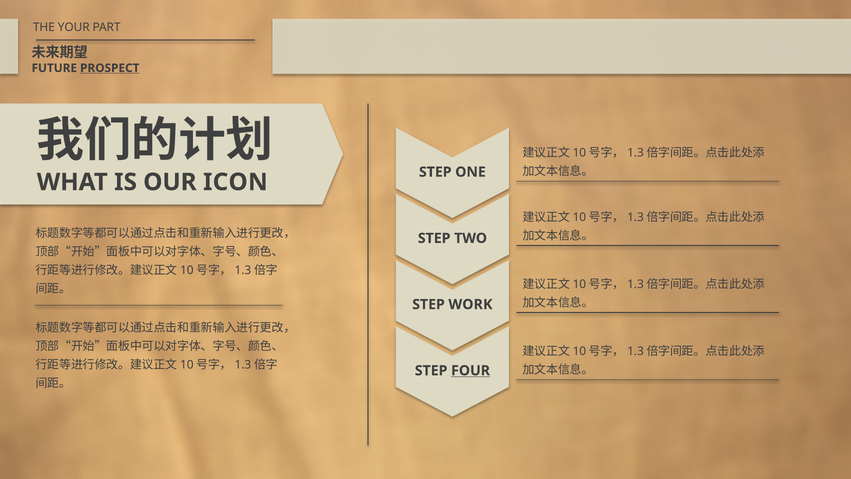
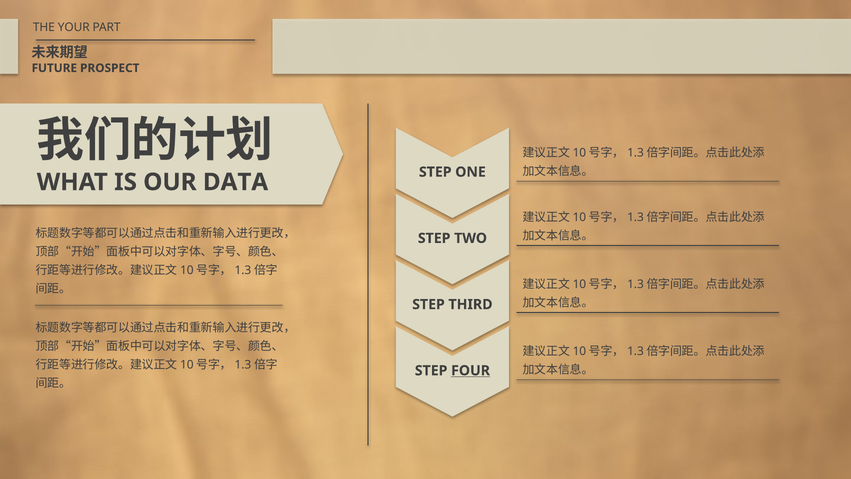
PROSPECT underline: present -> none
ICON: ICON -> DATA
WORK: WORK -> THIRD
